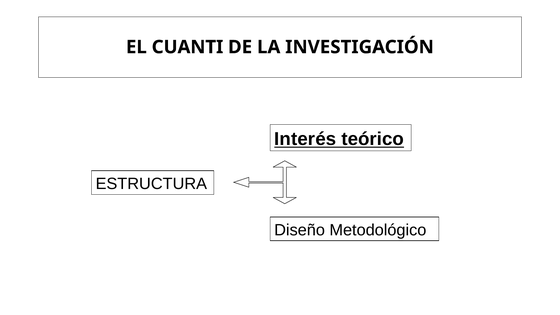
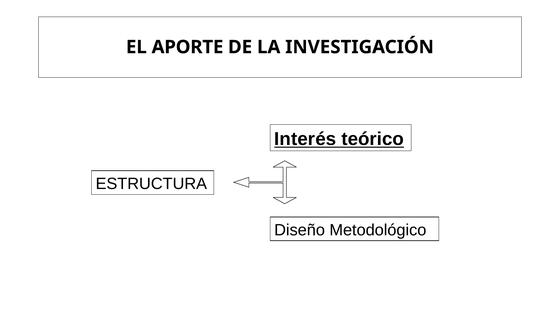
CUANTI: CUANTI -> APORTE
